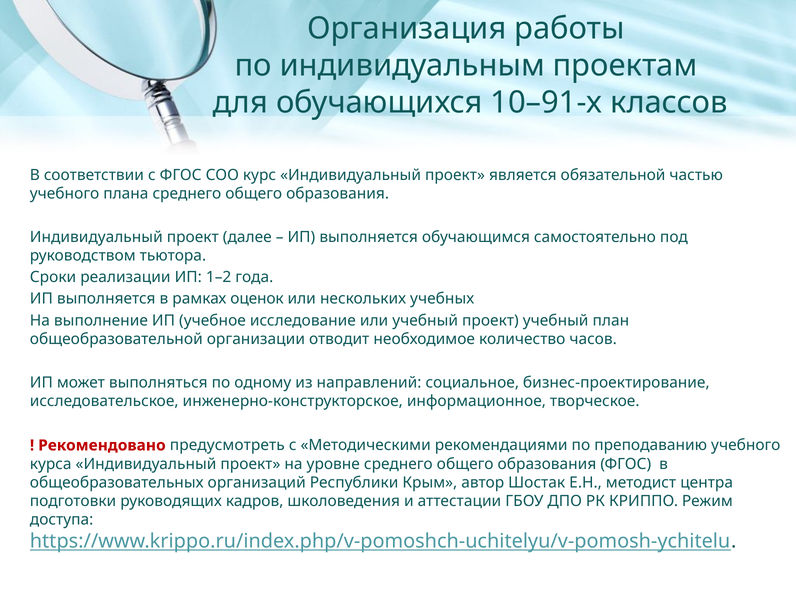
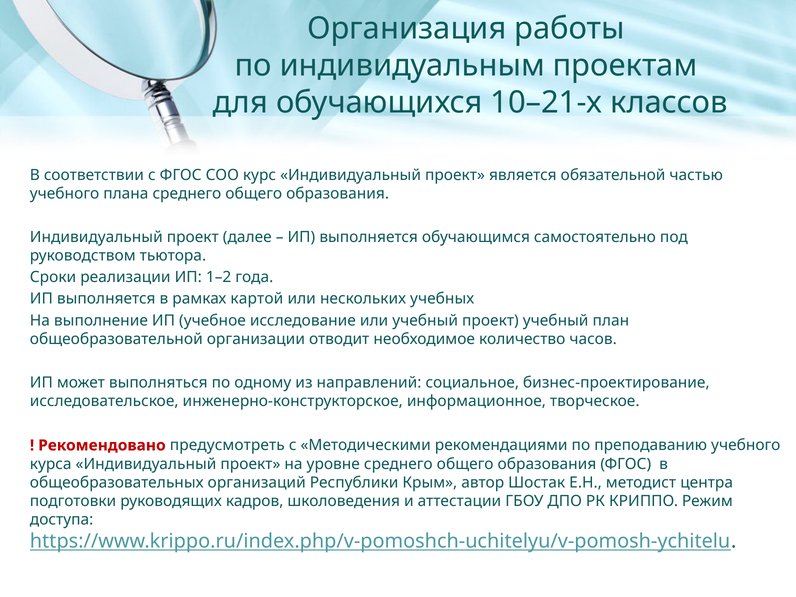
10–91-х: 10–91-х -> 10–21-х
оценок: оценок -> картой
